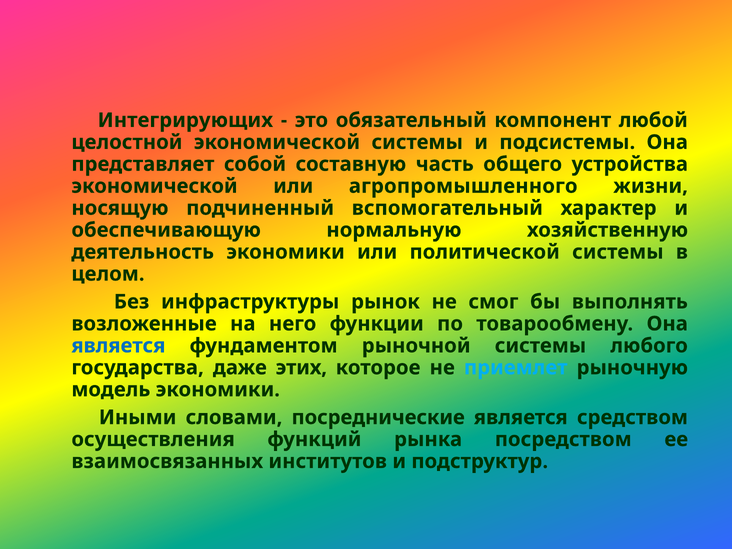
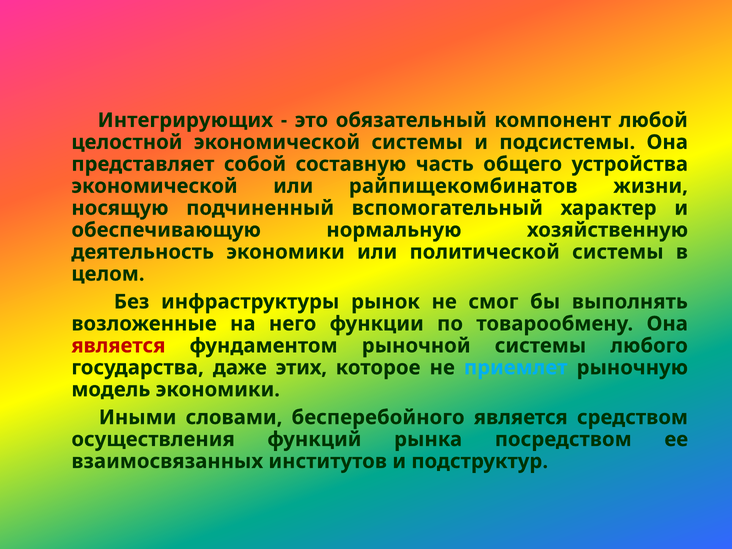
агропромышленного: агропромышленного -> райпищекомбинатов
является at (118, 346) colour: blue -> red
посреднические: посреднические -> бесперебойного
